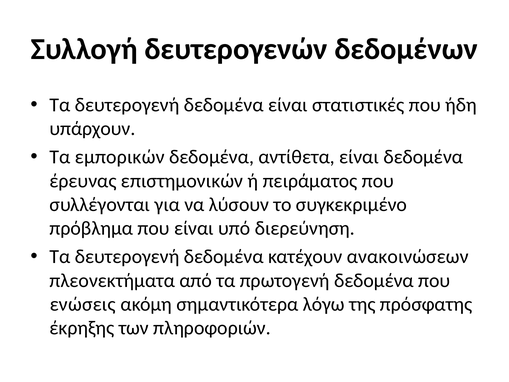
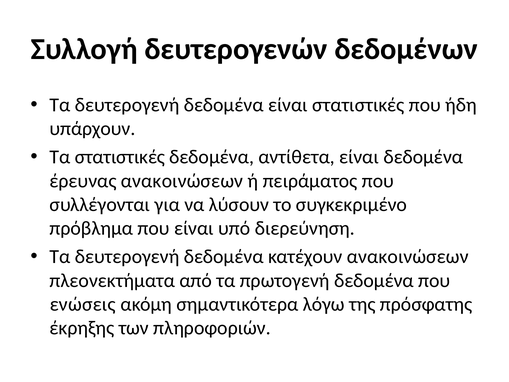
Τα εμπορικών: εμπορικών -> στατιστικές
έρευνας επιστημονικών: επιστημονικών -> ανακοινώσεων
